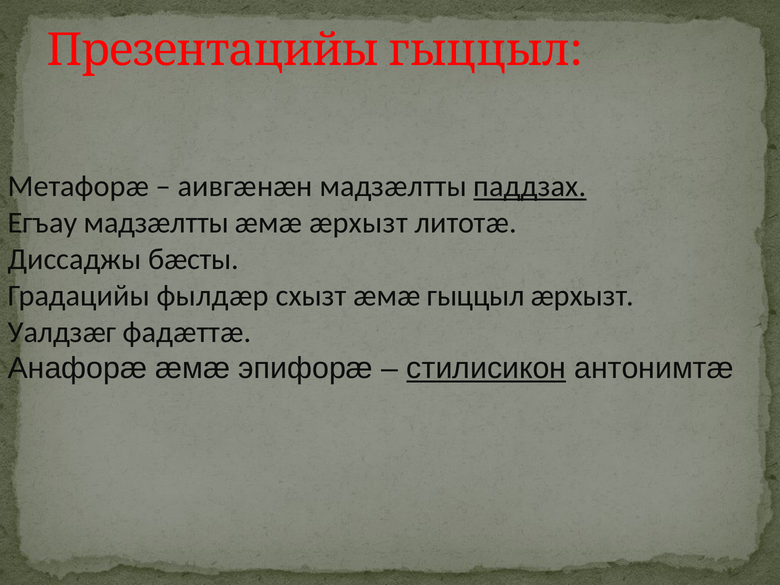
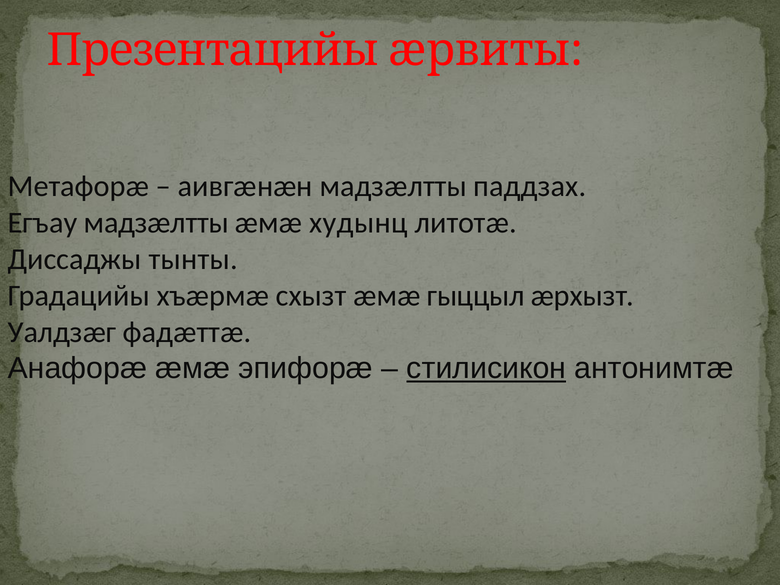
Презентацийы гыццыл: гыццыл -> æрвиты
паддзах underline: present -> none
æмæ æрхызт: æрхызт -> худынц
бæсты: бæсты -> тынты
фылдæр: фылдæр -> хъæрмæ
